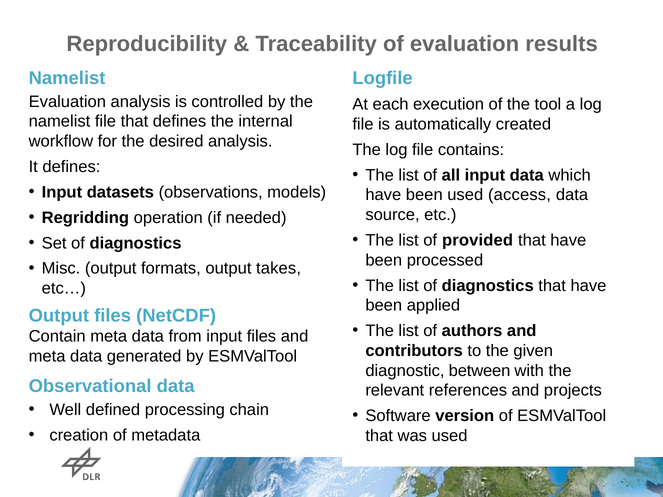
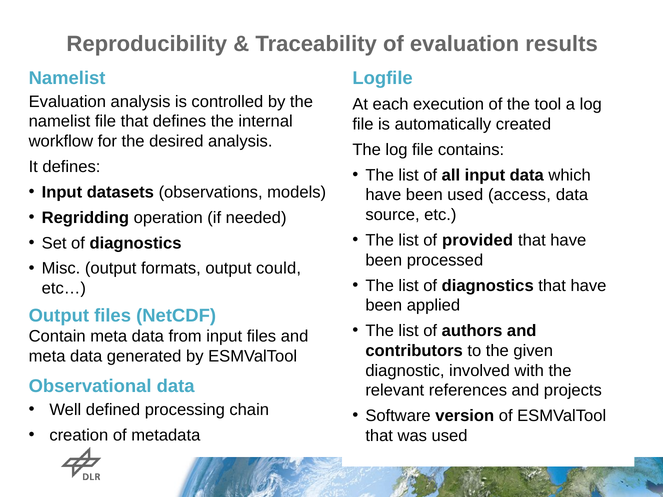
takes: takes -> could
between: between -> involved
